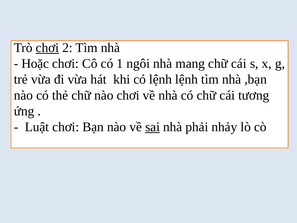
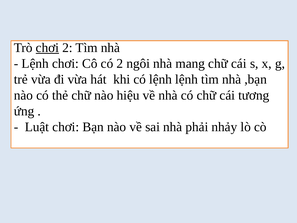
Hoặc at (35, 63): Hoặc -> Lệnh
có 1: 1 -> 2
nào chơi: chơi -> hiệu
sai underline: present -> none
